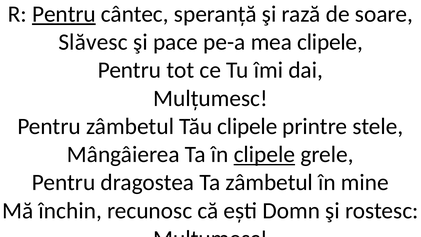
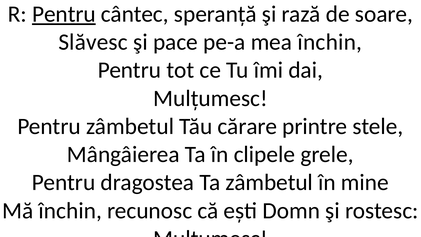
mea clipele: clipele -> închin
Tău clipele: clipele -> cărare
clipele at (264, 154) underline: present -> none
